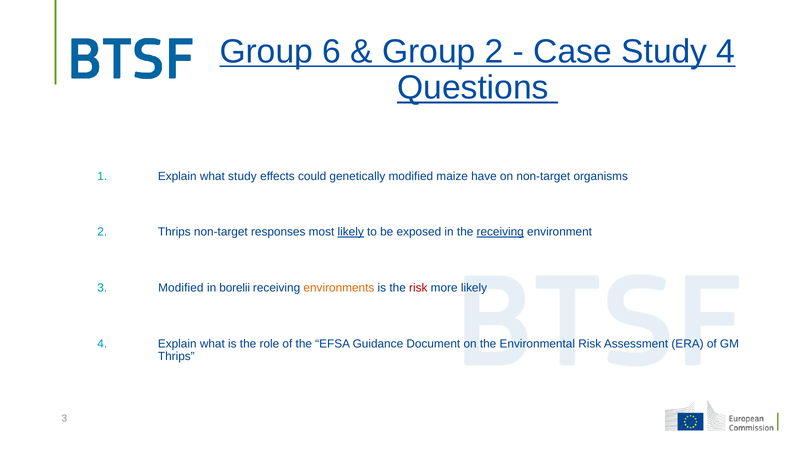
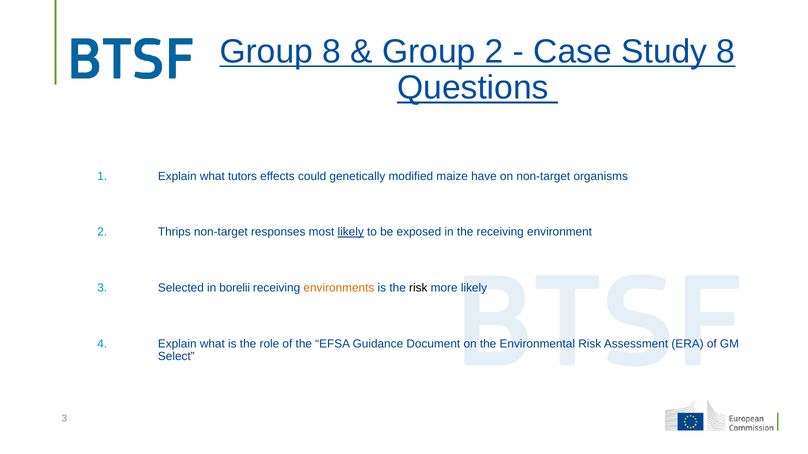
Group 6: 6 -> 8
Study 4: 4 -> 8
what study: study -> tutors
receiving at (500, 232) underline: present -> none
3 Modified: Modified -> Selected
risk at (418, 288) colour: red -> black
Thrips at (176, 357): Thrips -> Select
